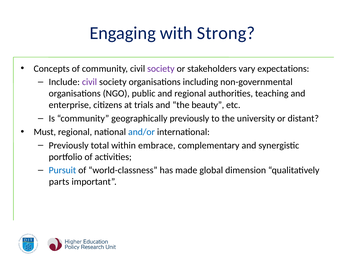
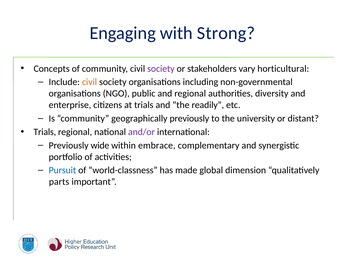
expectations: expectations -> horticultural
civil at (89, 82) colour: purple -> orange
teaching: teaching -> diversity
beauty: beauty -> readily
Must at (45, 132): Must -> Trials
and/or colour: blue -> purple
total: total -> wide
